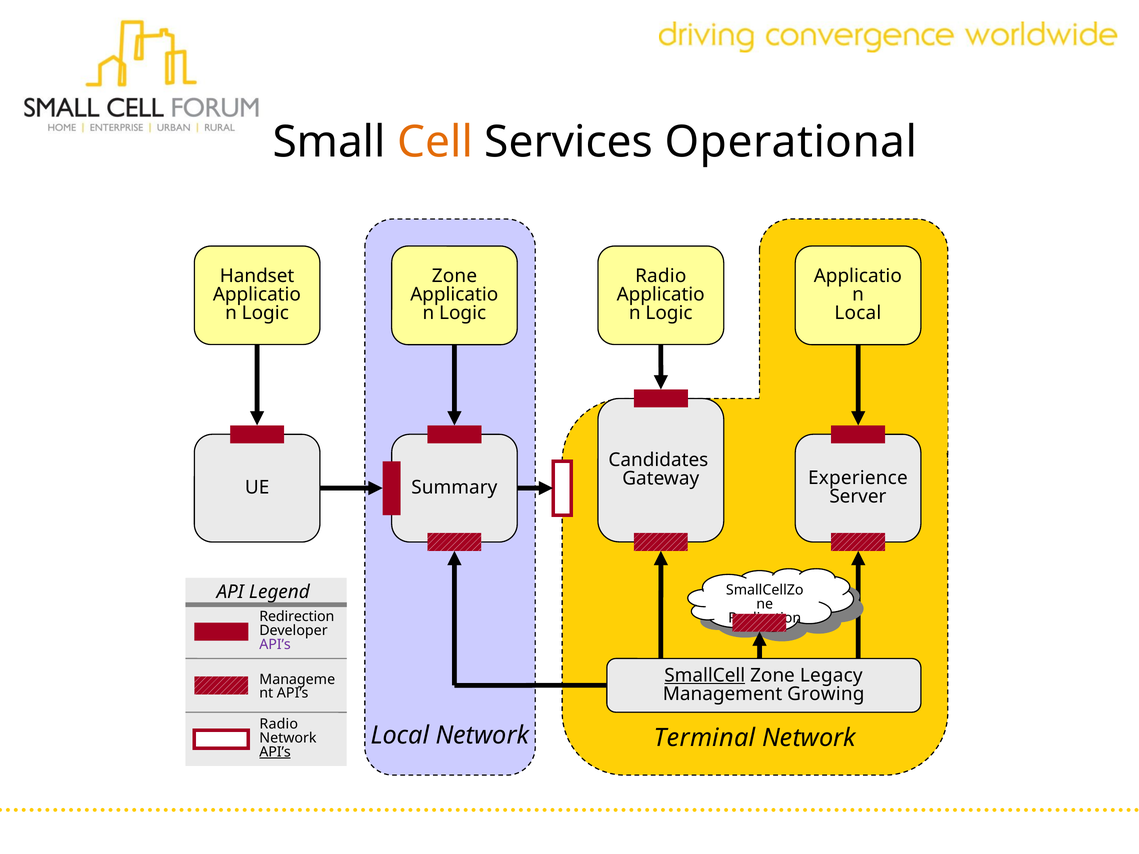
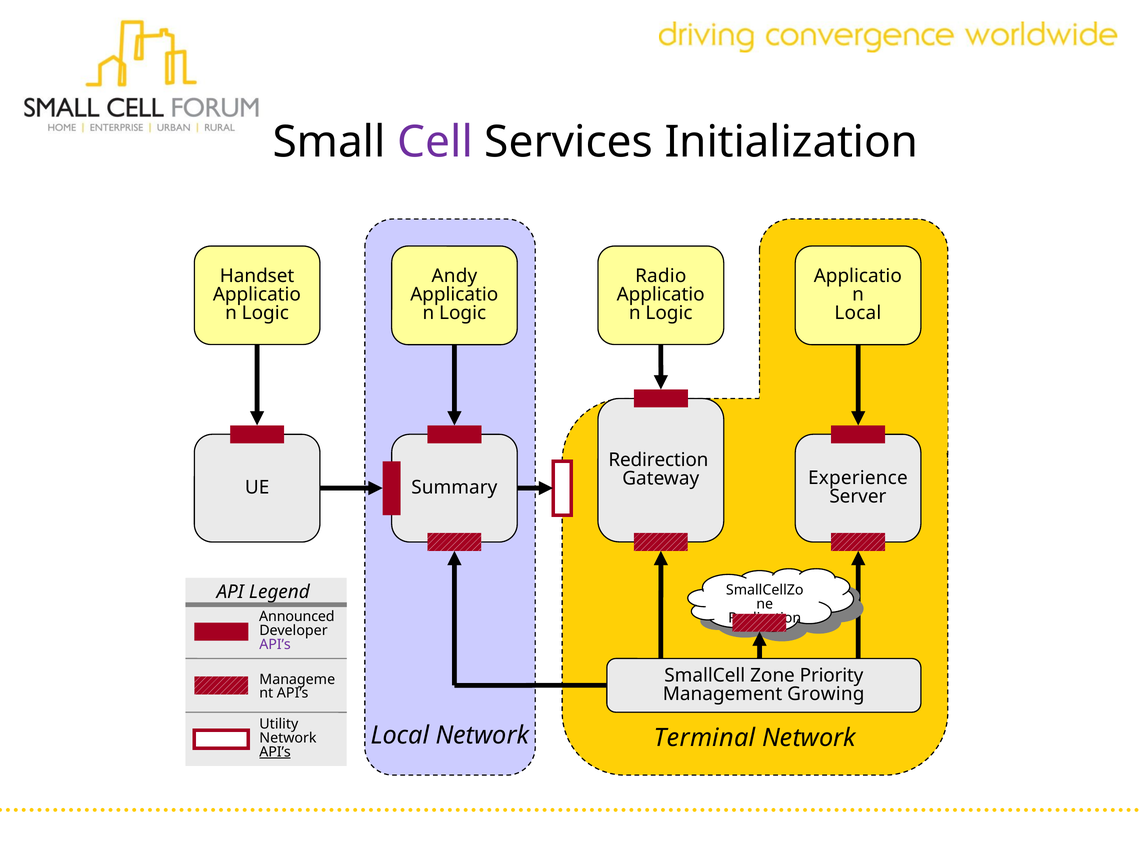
Cell colour: orange -> purple
Operational: Operational -> Initialization
Zone at (454, 276): Zone -> Andy
Candidates: Candidates -> Redirection
Redirection: Redirection -> Announced
SmallCell underline: present -> none
Legacy: Legacy -> Priority
Radio at (279, 724): Radio -> Utility
